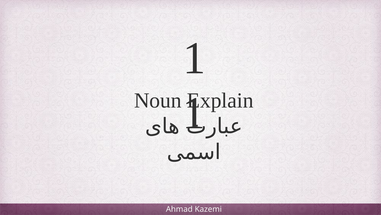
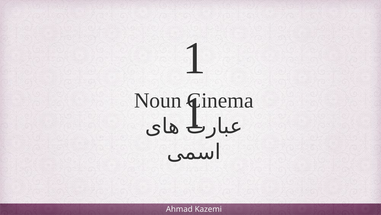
Explain: Explain -> Cinema
